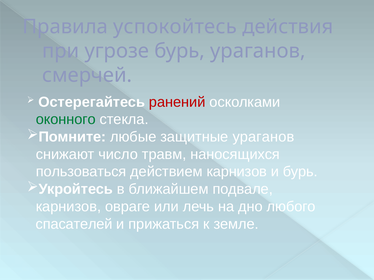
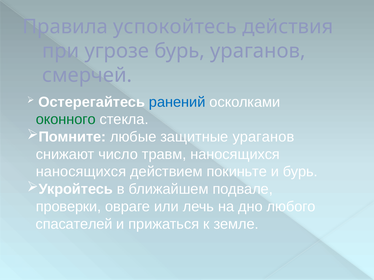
ранений colour: red -> blue
пользоваться at (81, 172): пользоваться -> наносящихся
действием карнизов: карнизов -> покиньте
карнизов at (68, 207): карнизов -> проверки
